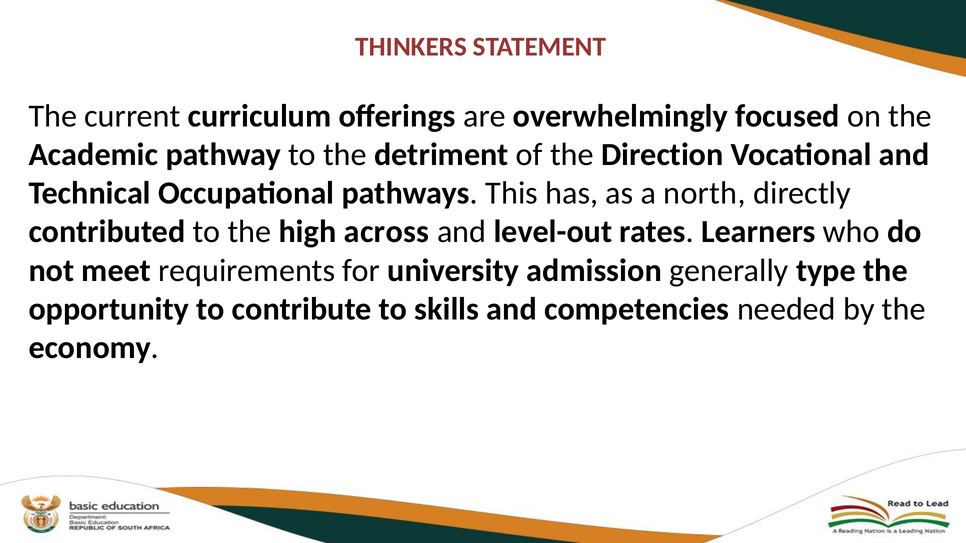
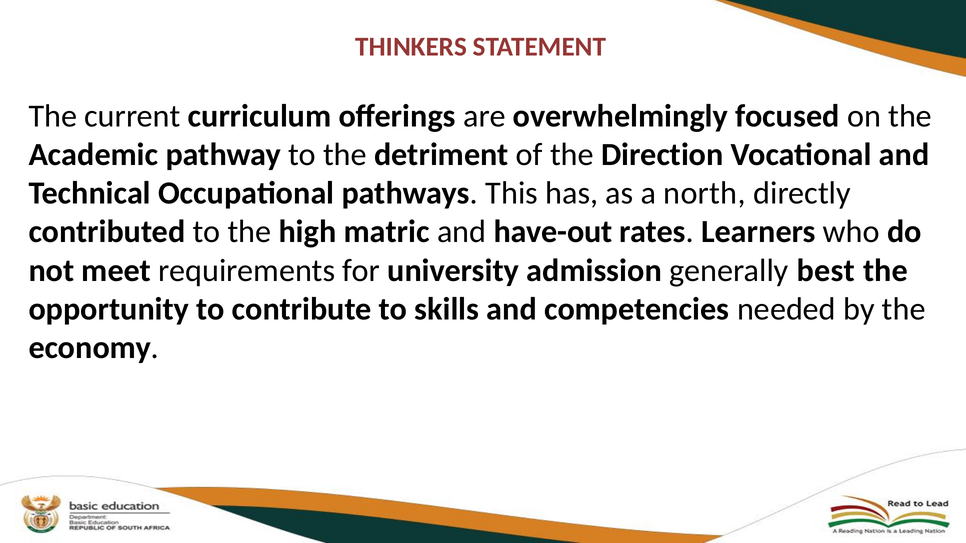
across: across -> matric
level-out: level-out -> have-out
type: type -> best
